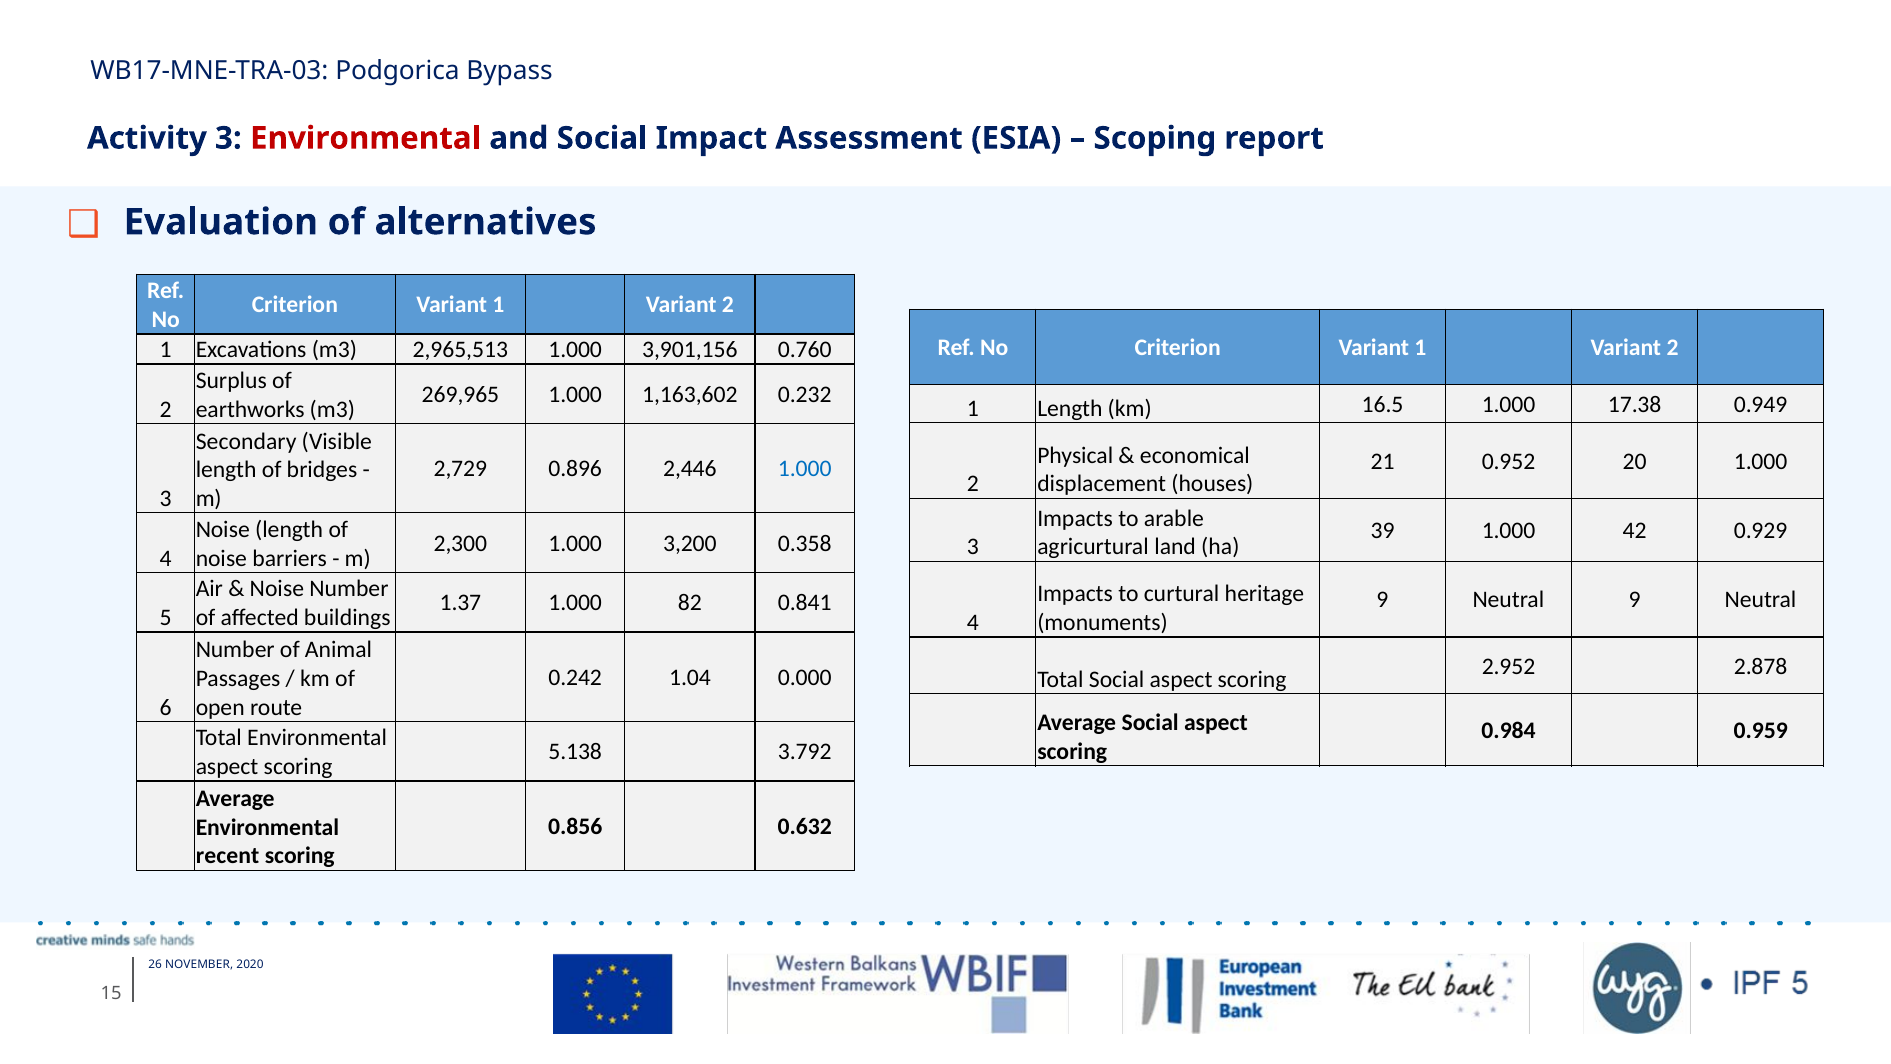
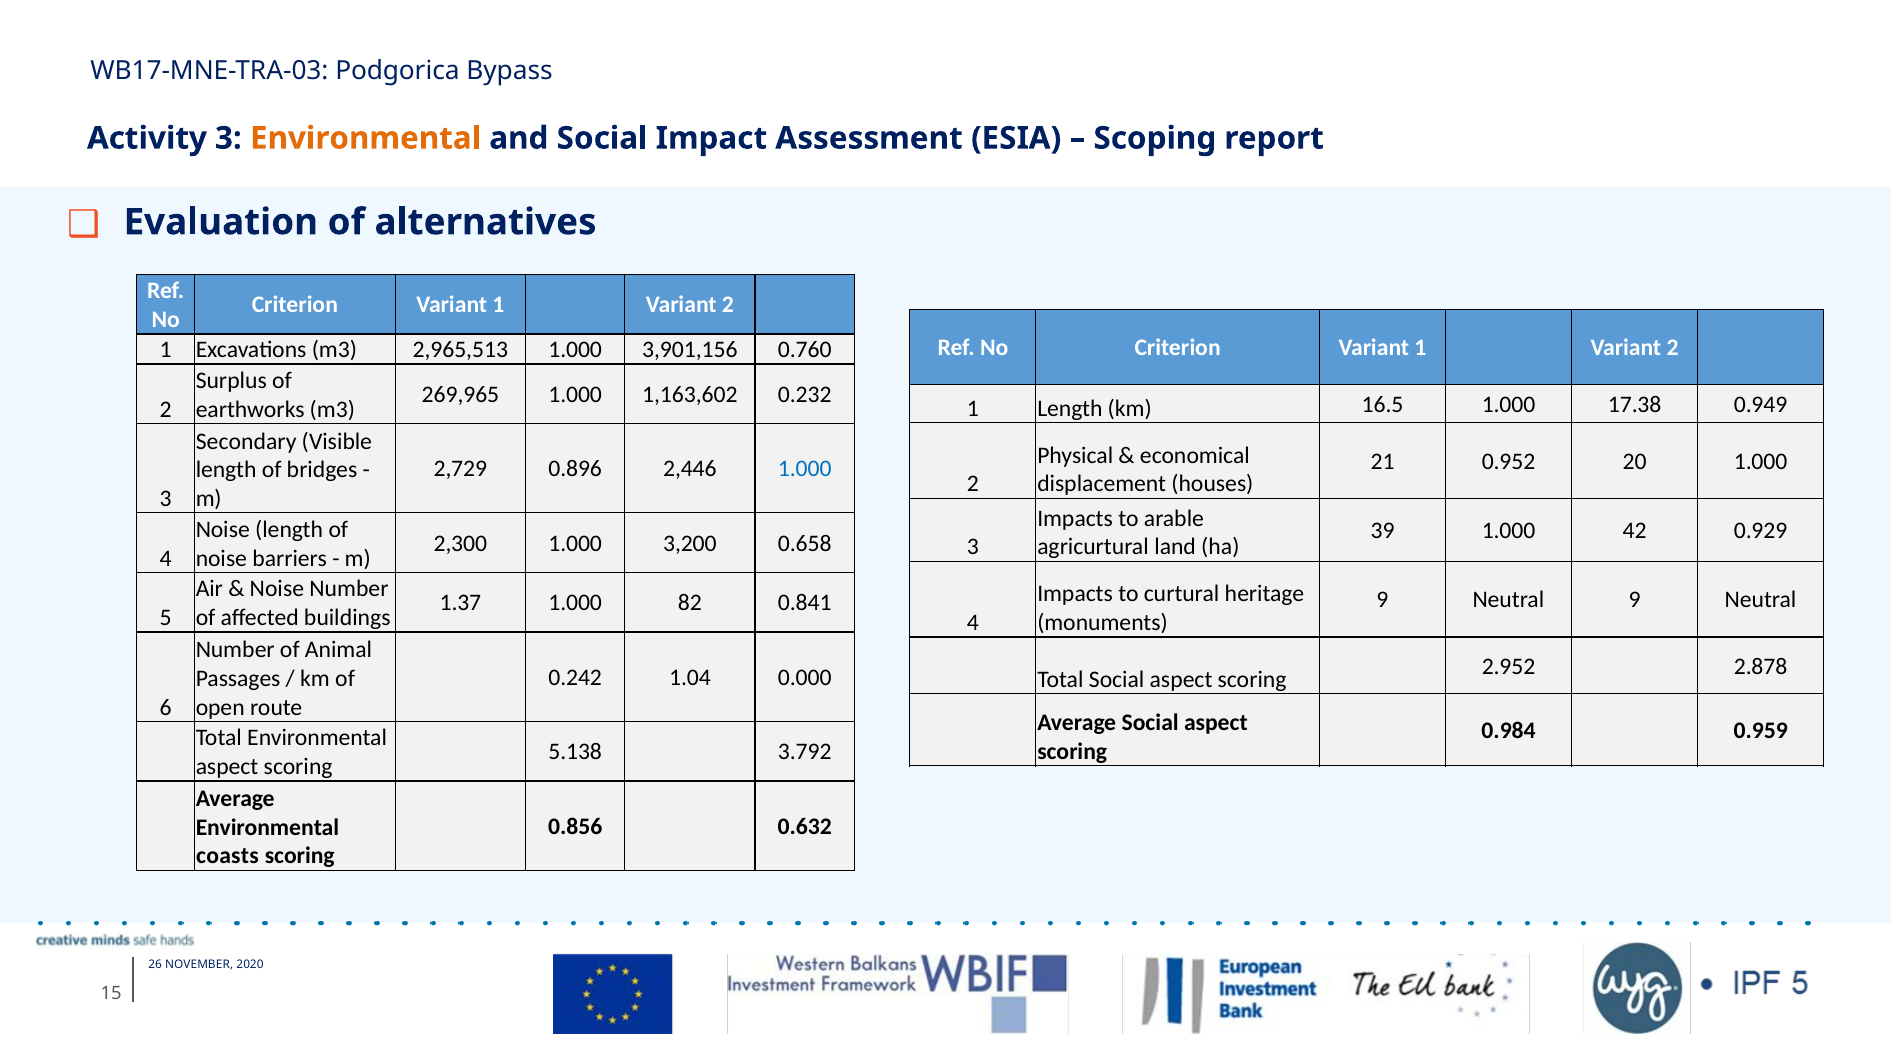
Environmental at (365, 138) colour: red -> orange
0.358: 0.358 -> 0.658
recent: recent -> coasts
